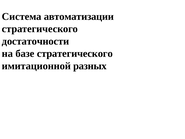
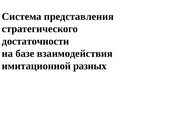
автоматизации: автоматизации -> представления
базе стратегического: стратегического -> взаимодействия
